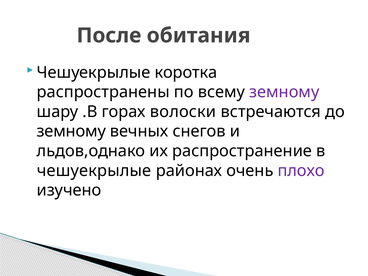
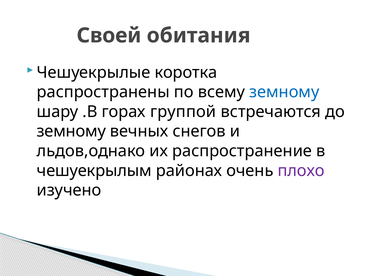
После: После -> Своей
земному at (284, 92) colour: purple -> blue
волоски: волоски -> группой
чешуекрылые at (94, 171): чешуекрылые -> чешуекрылым
